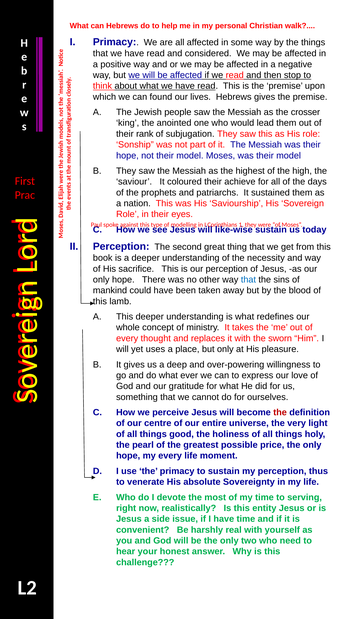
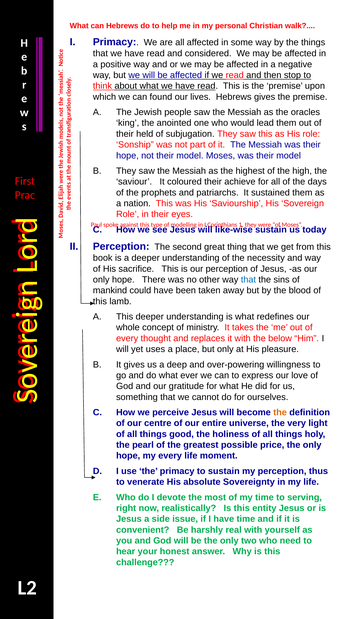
crosser: crosser -> oracles
rank: rank -> held
sworn: sworn -> below
the at (280, 412) colour: red -> orange
